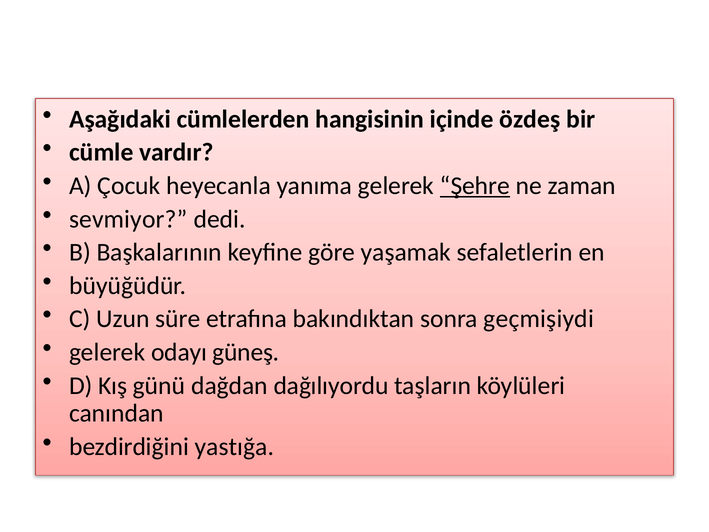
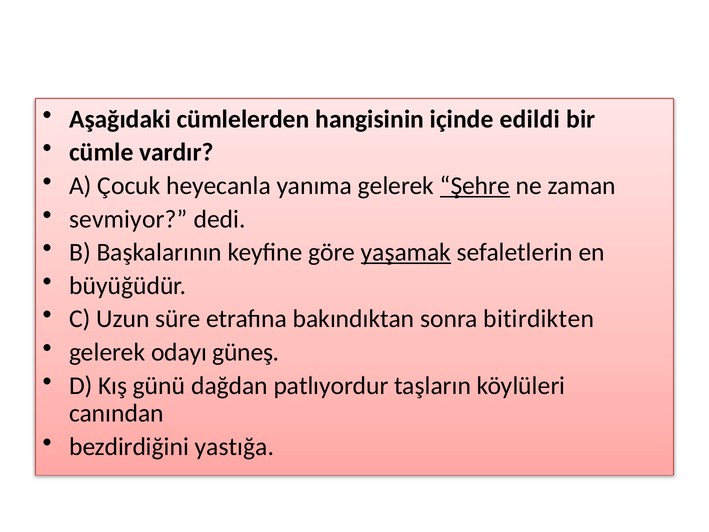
özdeş: özdeş -> edildi
yaşamak underline: none -> present
geçmişiydi: geçmişiydi -> bitirdikten
dağılıyordu: dağılıyordu -> patlıyordur
